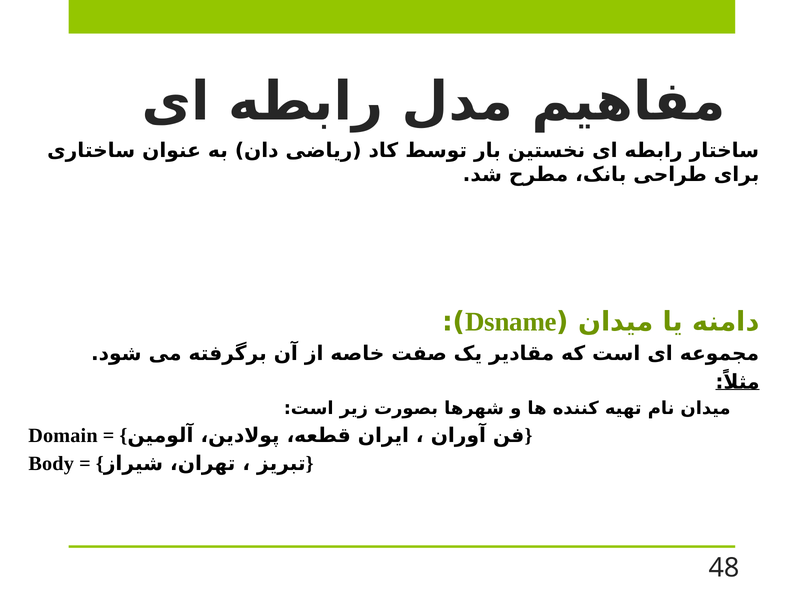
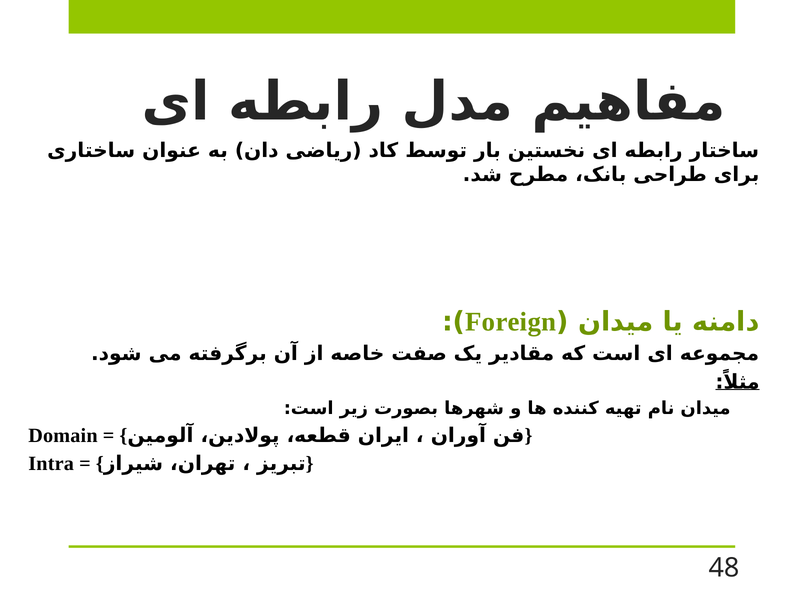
Dsname: Dsname -> Foreign
Body: Body -> Intra
